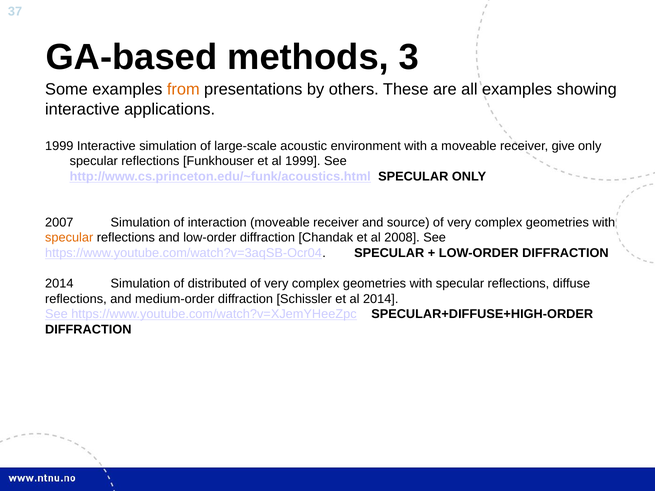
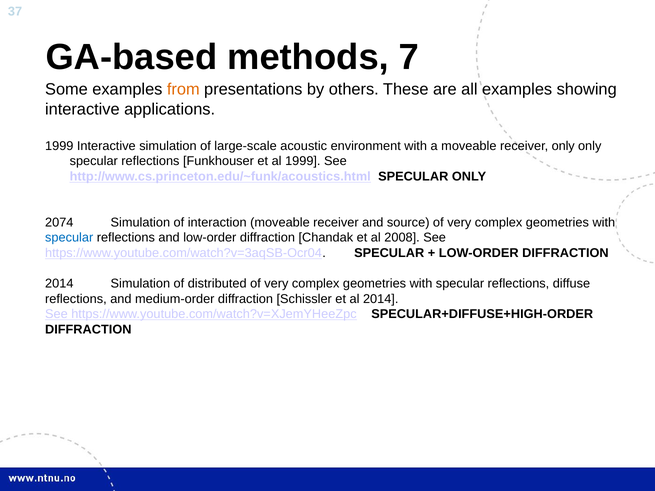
3: 3 -> 7
receiver give: give -> only
2007: 2007 -> 2074
specular at (69, 238) colour: orange -> blue
